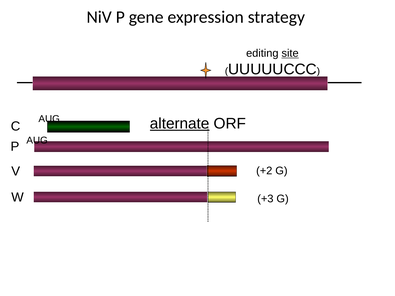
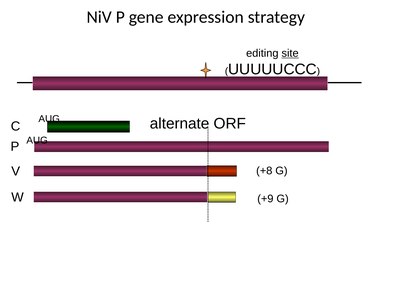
alternate underline: present -> none
+2: +2 -> +8
+3: +3 -> +9
